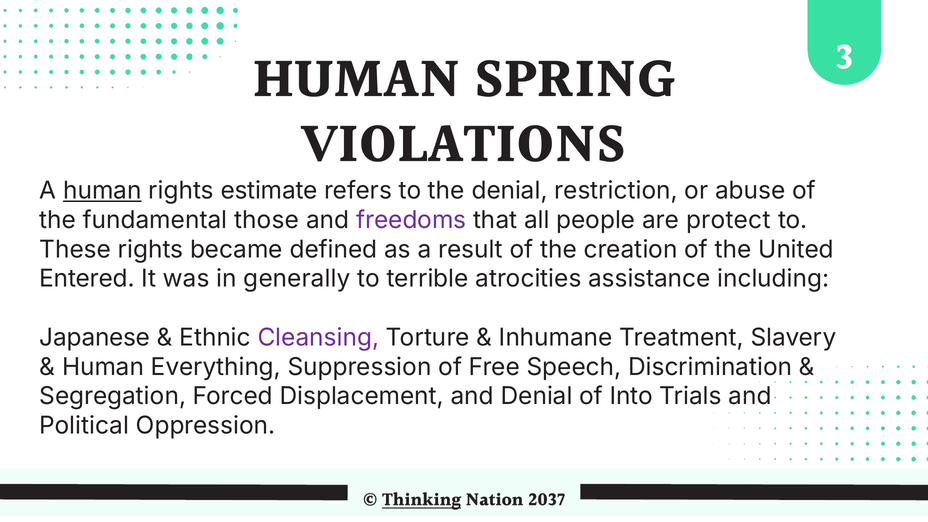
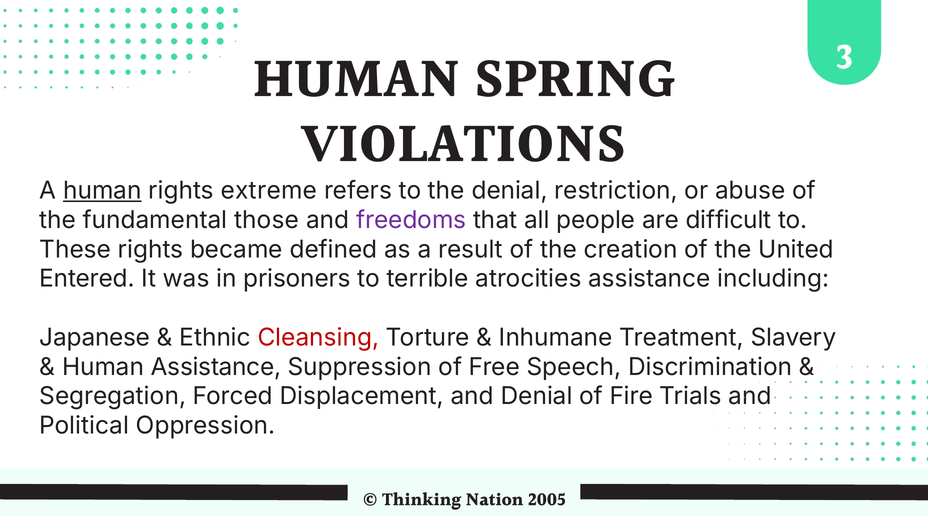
estimate: estimate -> extreme
protect: protect -> difficult
generally: generally -> prisoners
Cleansing colour: purple -> red
Human Everything: Everything -> Assistance
Into: Into -> Fire
Thinking underline: present -> none
2037: 2037 -> 2005
